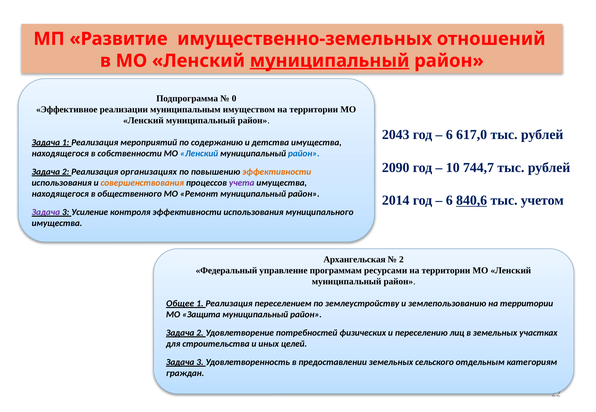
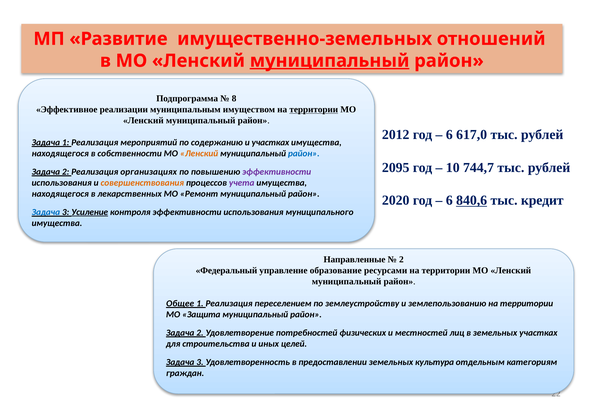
0: 0 -> 8
территории at (314, 110) underline: none -> present
2043: 2043 -> 2012
и детства: детства -> участках
Ленский at (199, 154) colour: blue -> orange
2090: 2090 -> 2095
эффективности at (277, 172) colour: orange -> purple
общественного: общественного -> лекарственных
2014: 2014 -> 2020
учетом: учетом -> кредит
Задача at (46, 212) colour: purple -> blue
Усиление underline: none -> present
Архангельская: Архангельская -> Направленные
программам: программам -> образование
переселению: переселению -> местностей
сельского: сельского -> культура
